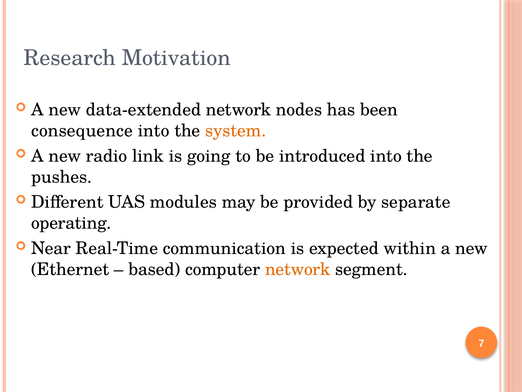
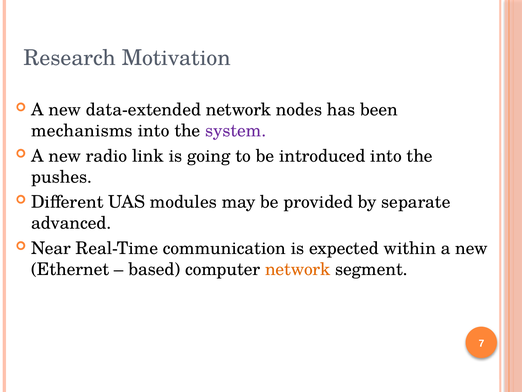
consequence: consequence -> mechanisms
system colour: orange -> purple
operating: operating -> advanced
